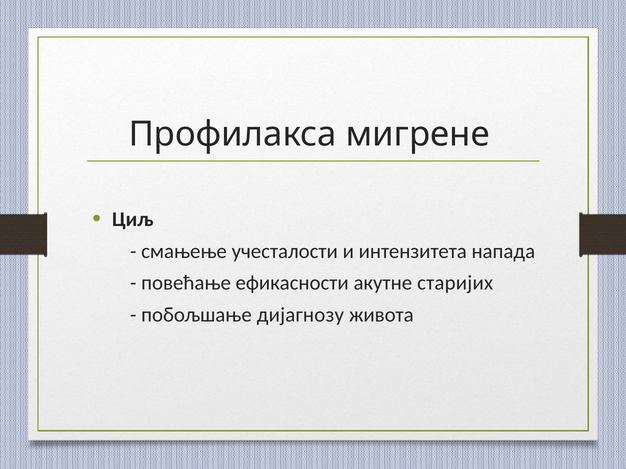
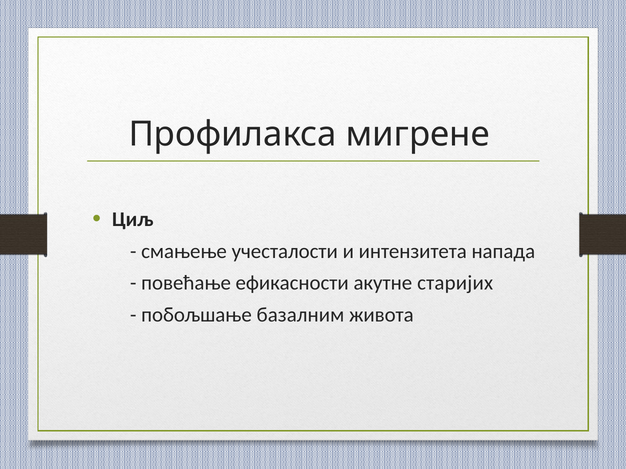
дијагнозу: дијагнозу -> базалним
